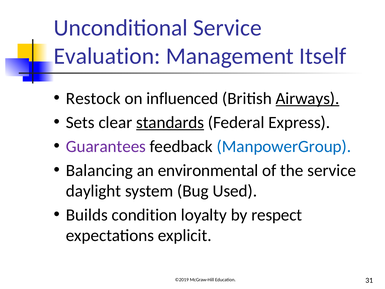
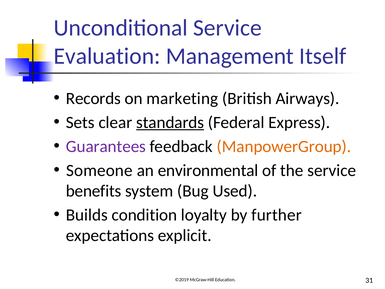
Restock: Restock -> Records
influenced: influenced -> marketing
Airways underline: present -> none
ManpowerGroup colour: blue -> orange
Balancing: Balancing -> Someone
daylight: daylight -> benefits
respect: respect -> further
